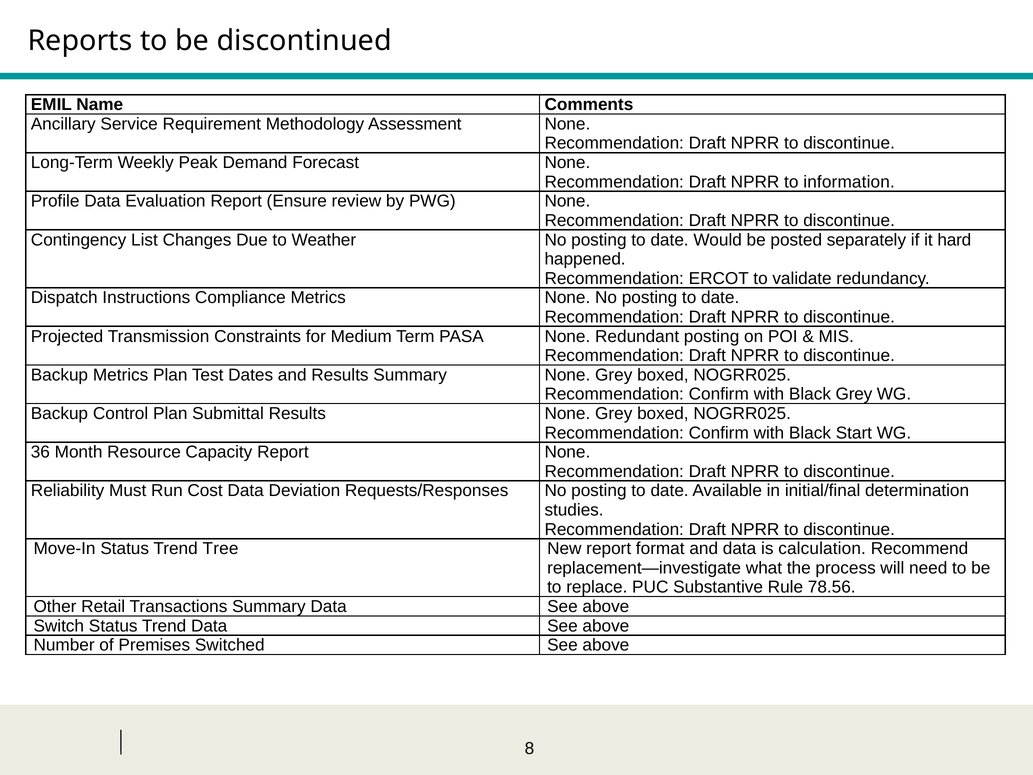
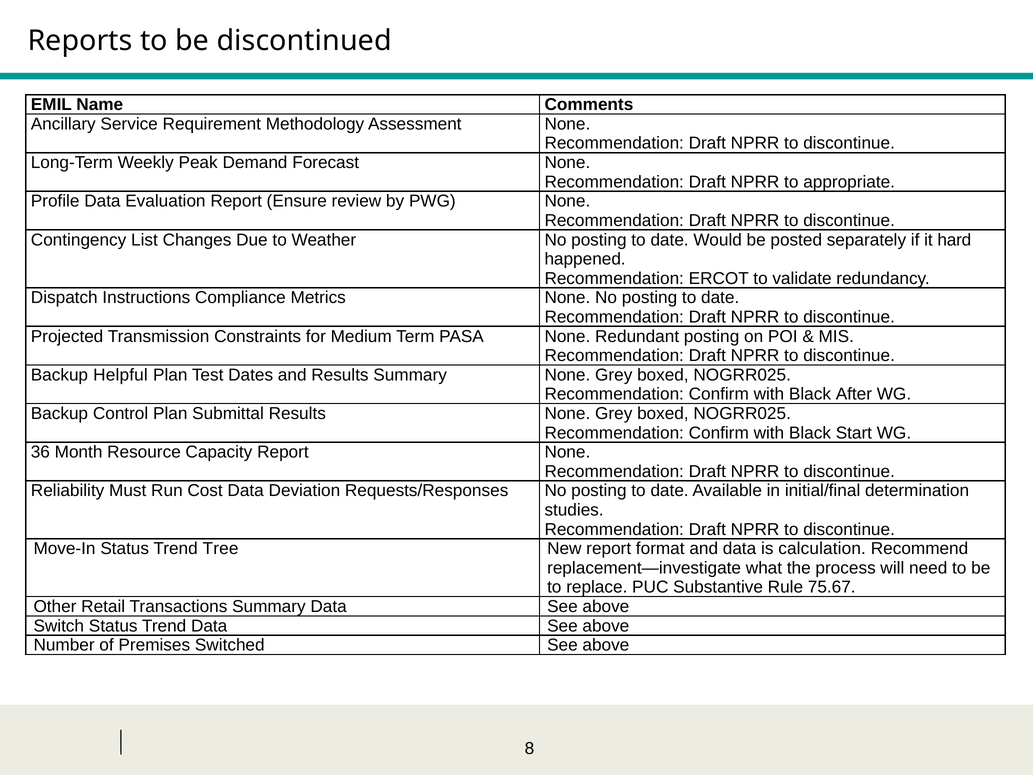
information: information -> appropriate
Backup Metrics: Metrics -> Helpful
Black Grey: Grey -> After
78.56: 78.56 -> 75.67
